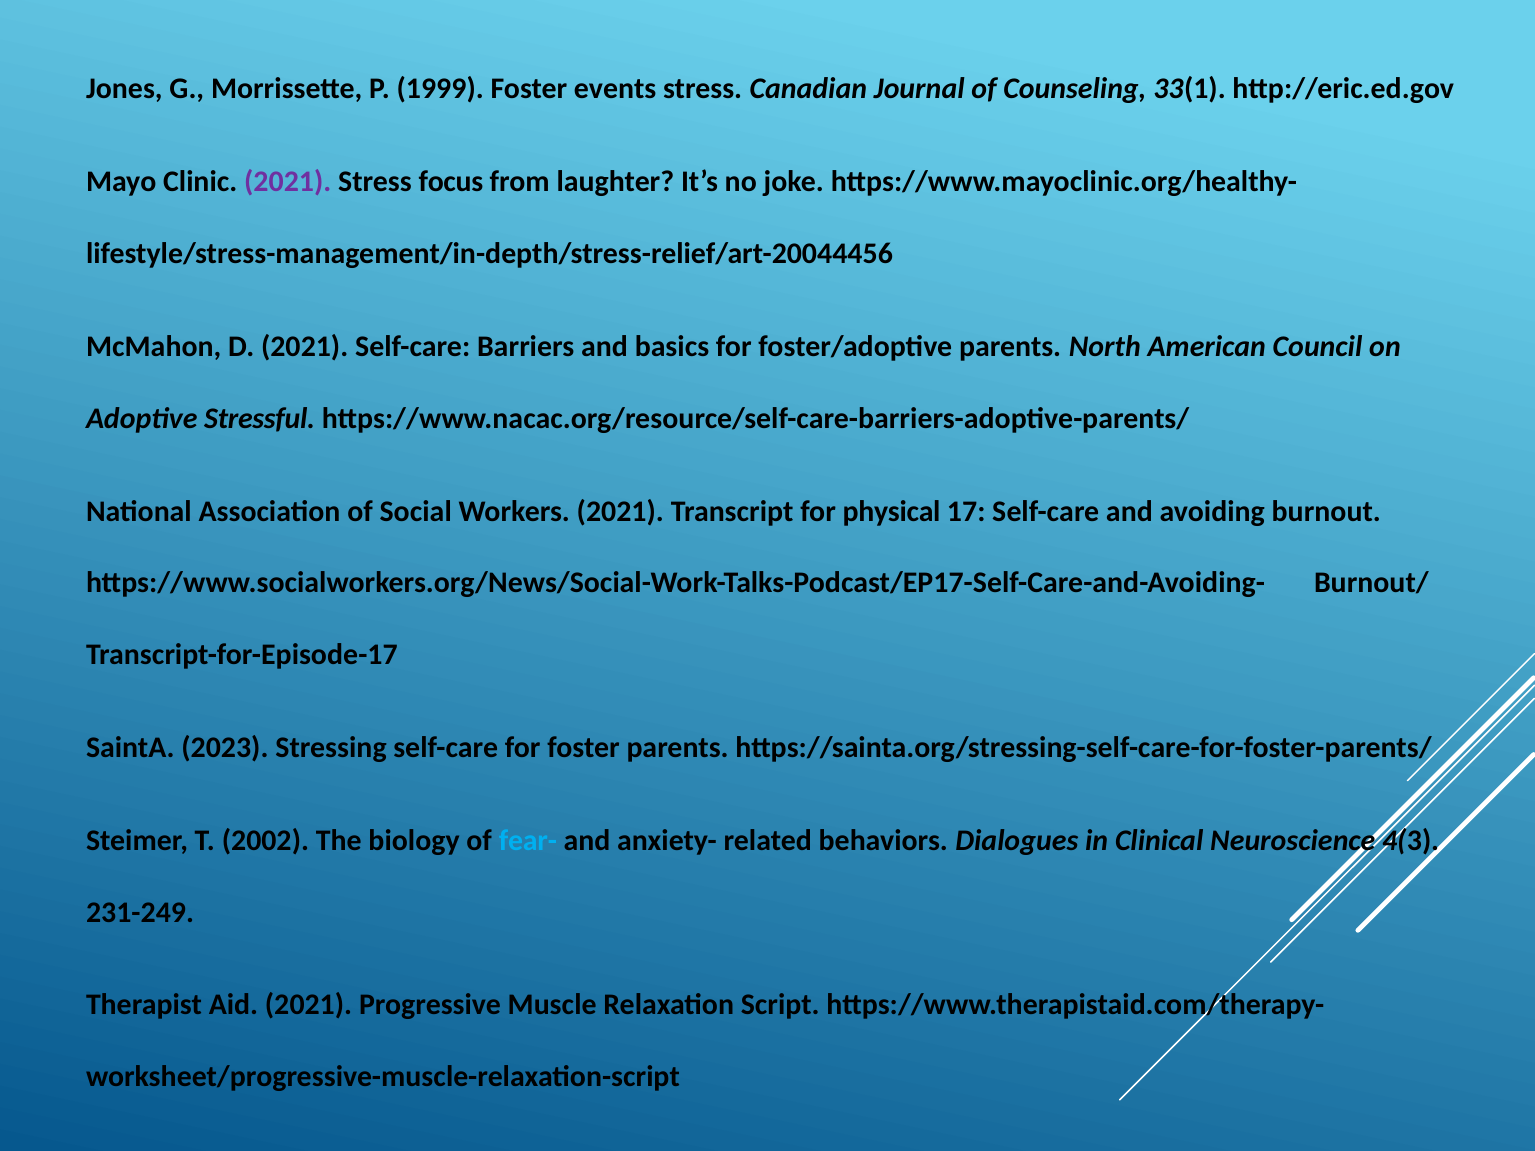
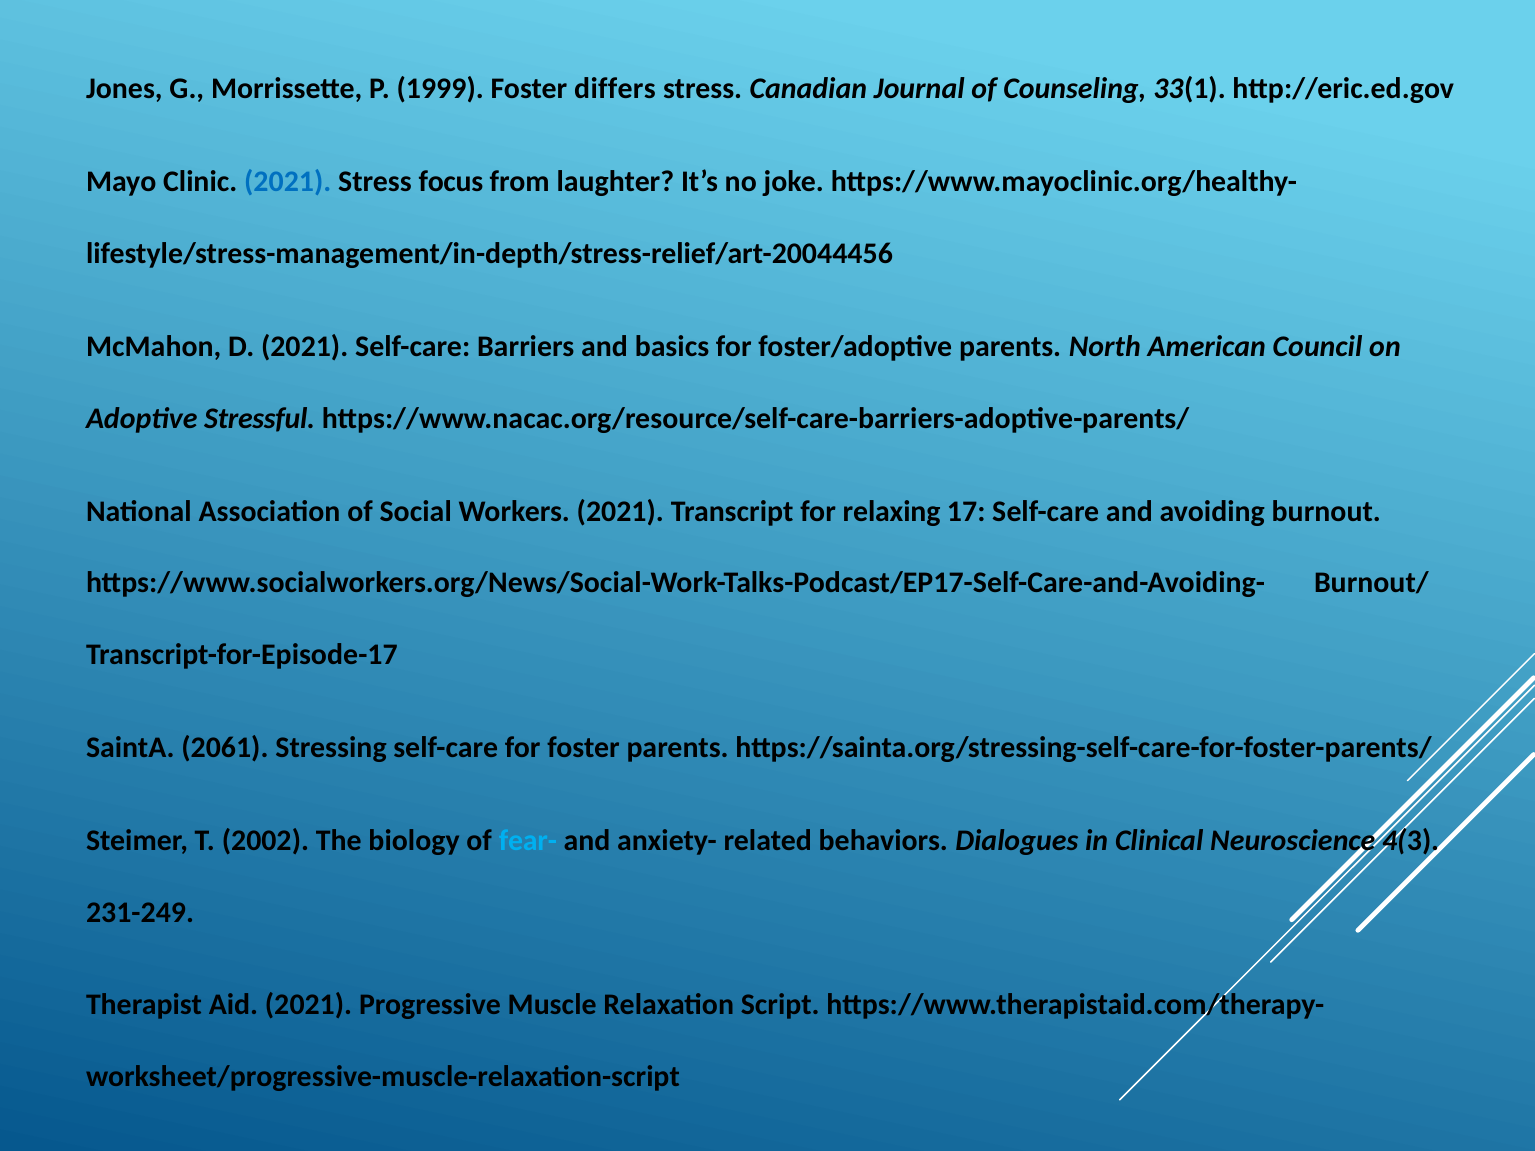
events: events -> differs
2021 at (288, 182) colour: purple -> blue
physical: physical -> relaxing
2023: 2023 -> 2061
